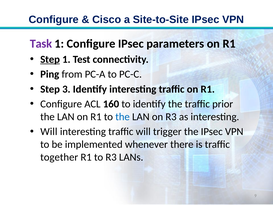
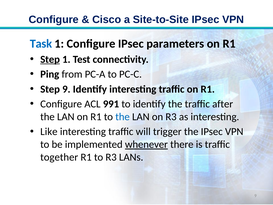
Task colour: purple -> blue
Step 3: 3 -> 9
160: 160 -> 991
prior: prior -> after
Will at (49, 132): Will -> Like
whenever underline: none -> present
